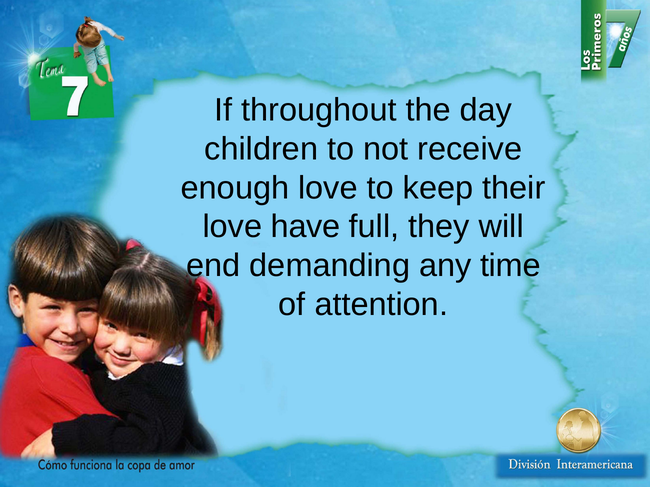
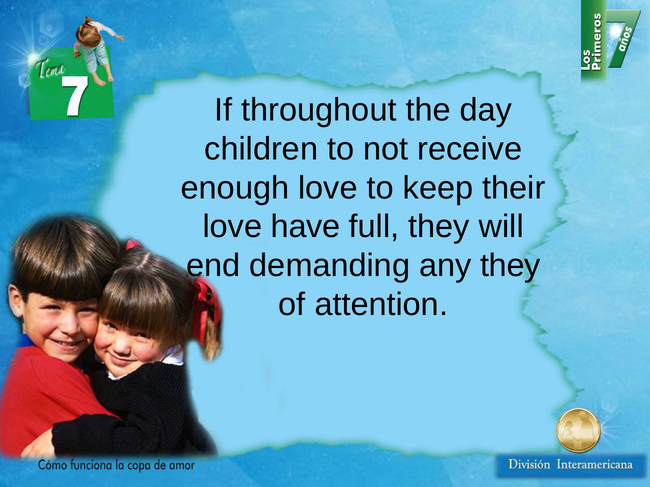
any time: time -> they
